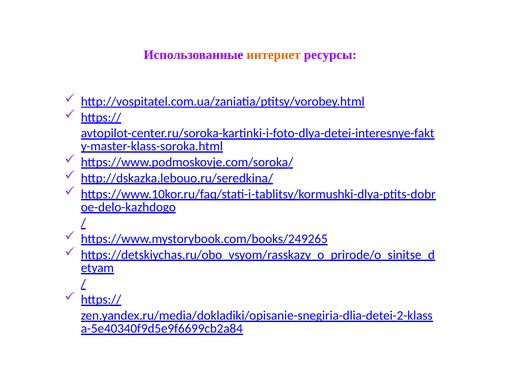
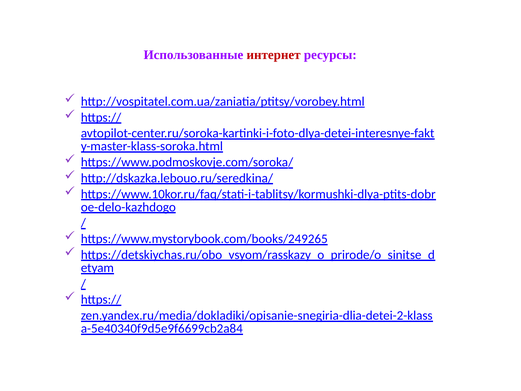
интернет colour: orange -> red
